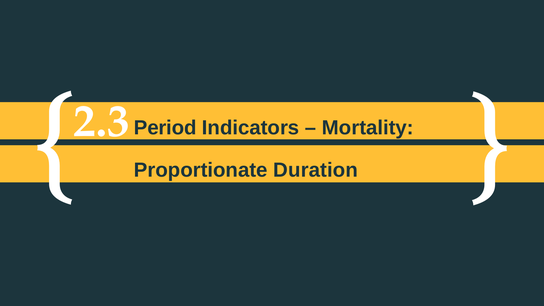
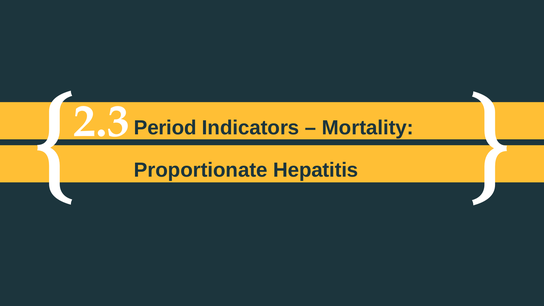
Duration: Duration -> Hepatitis
